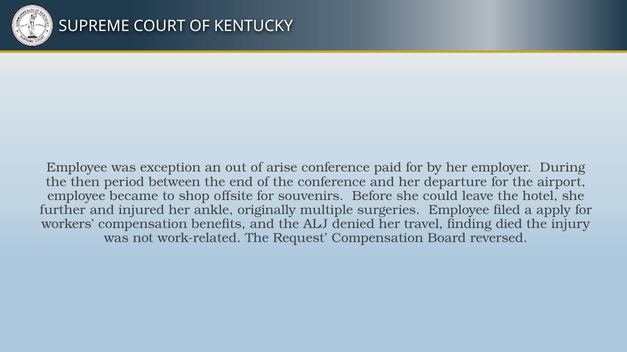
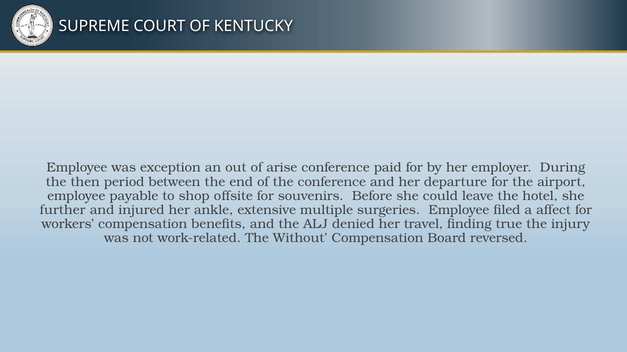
became: became -> payable
originally: originally -> extensive
apply: apply -> affect
died: died -> true
Request: Request -> Without
